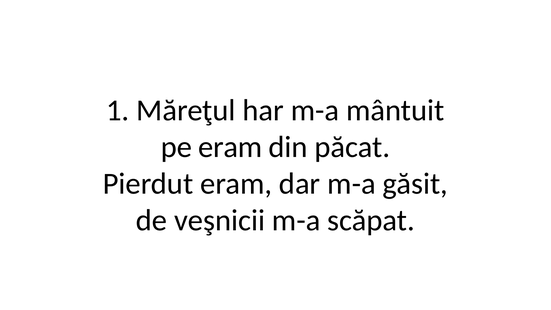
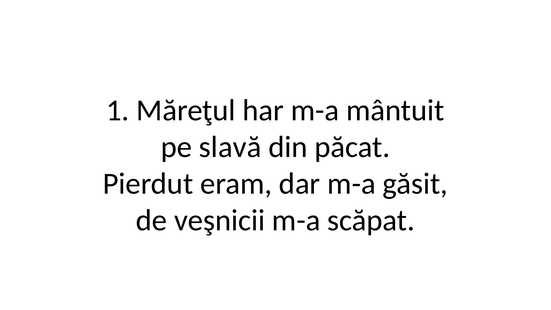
pe eram: eram -> slavă
